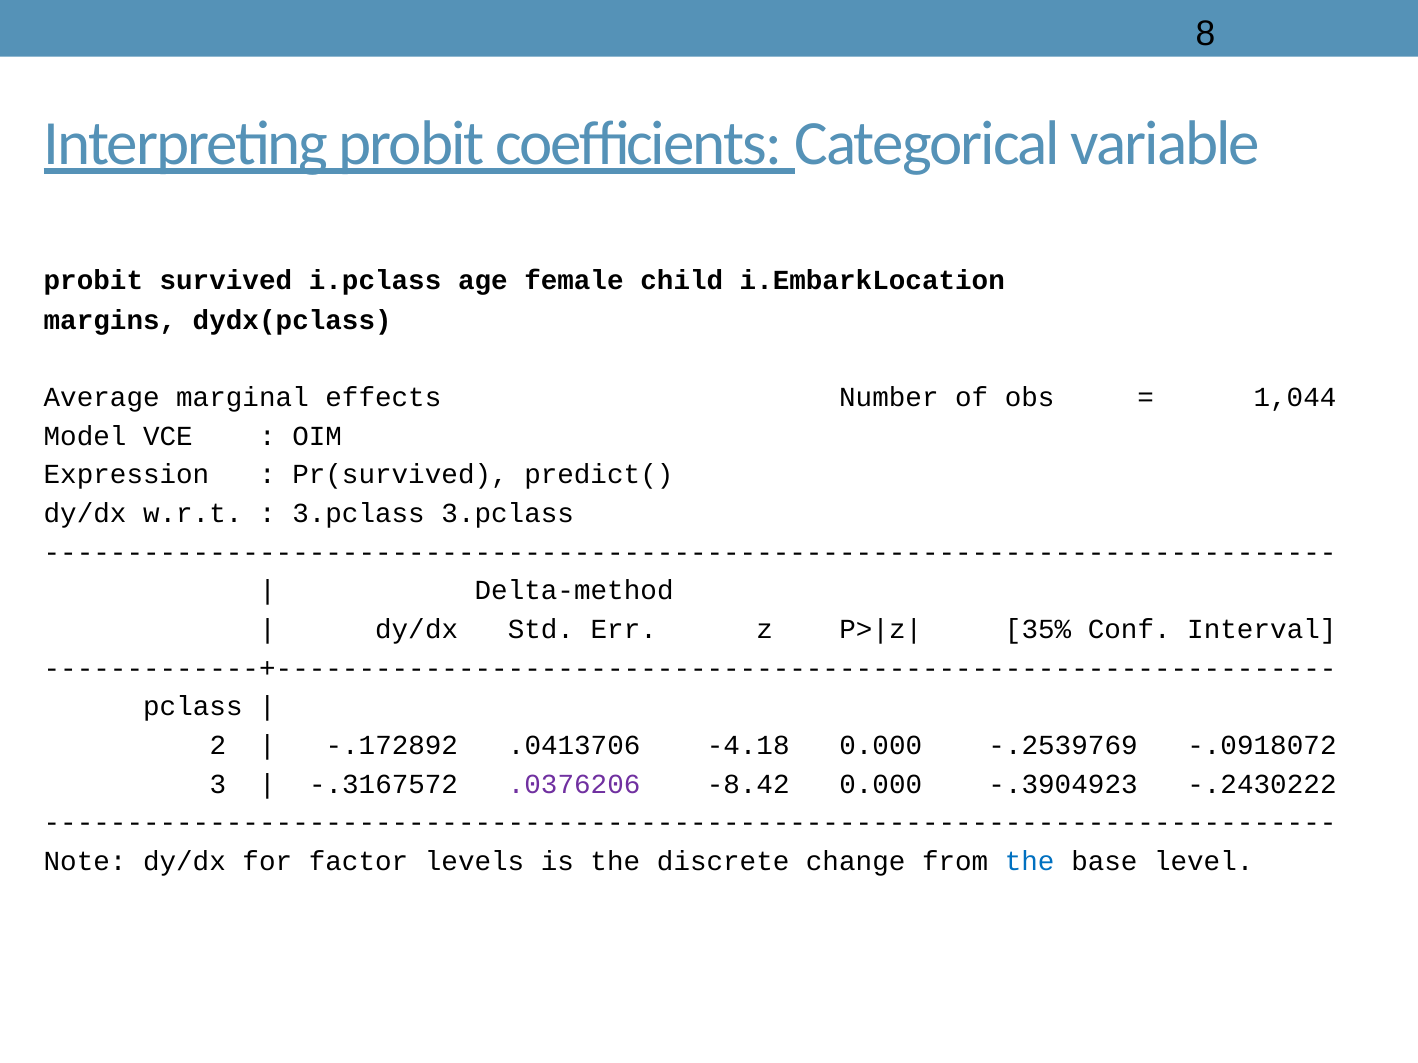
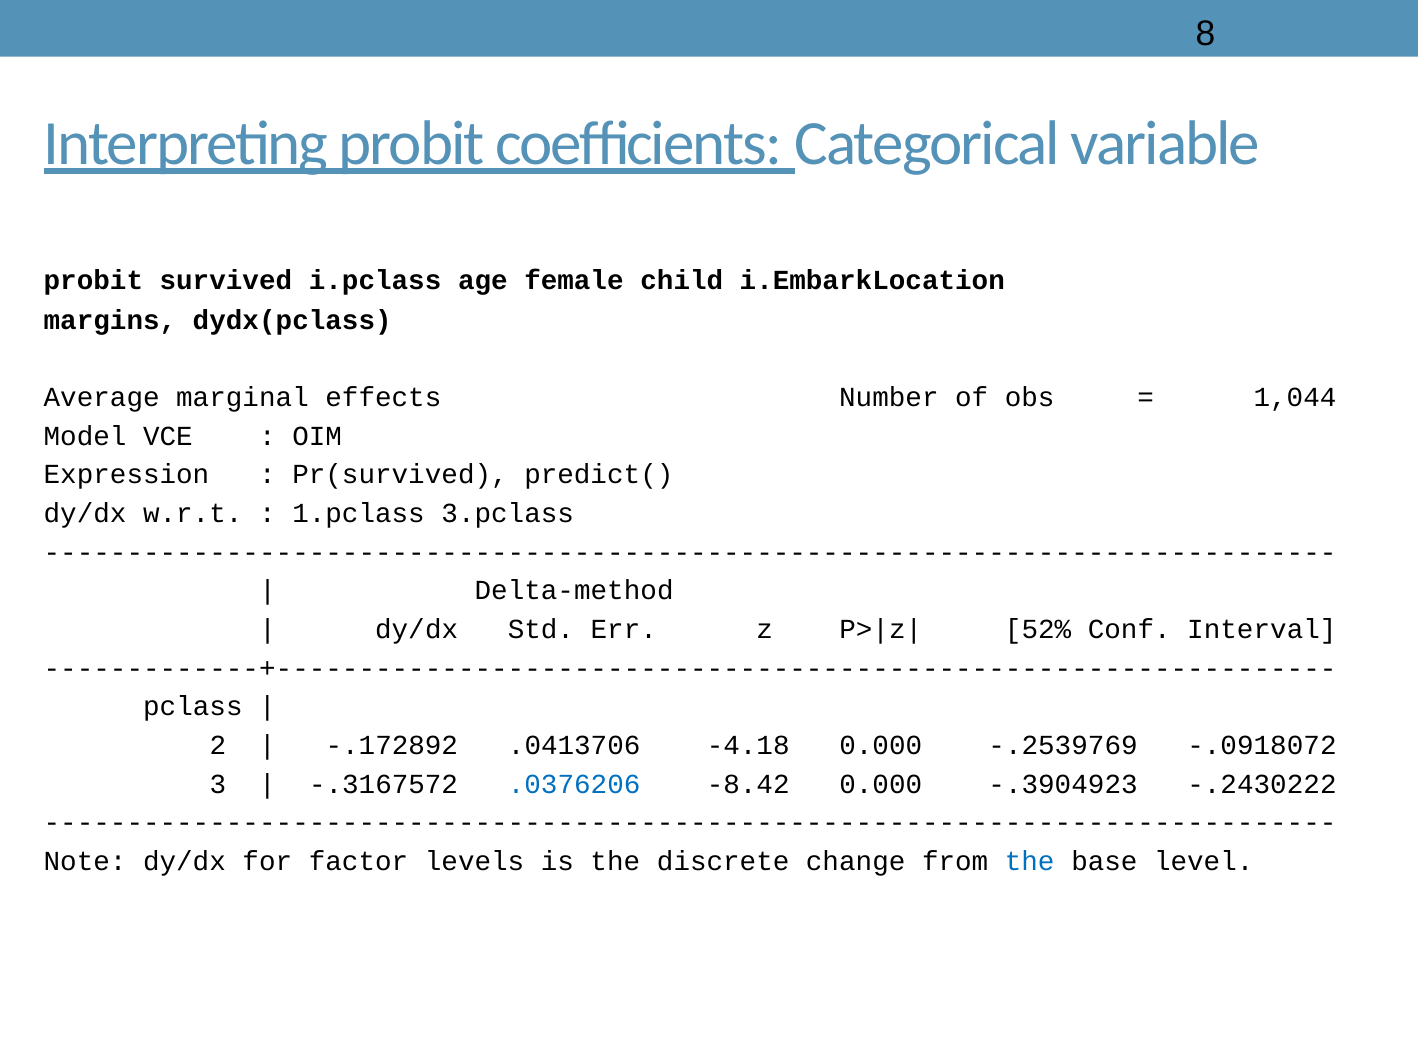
3.pclass at (359, 514): 3.pclass -> 1.pclass
35%: 35% -> 52%
.0376206 colour: purple -> blue
